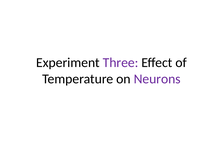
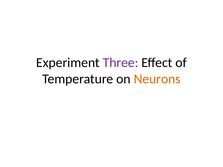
Neurons colour: purple -> orange
